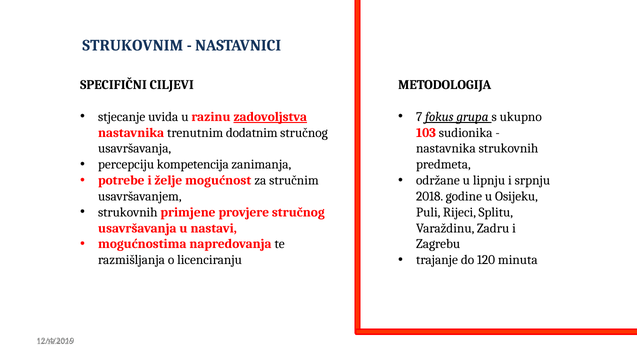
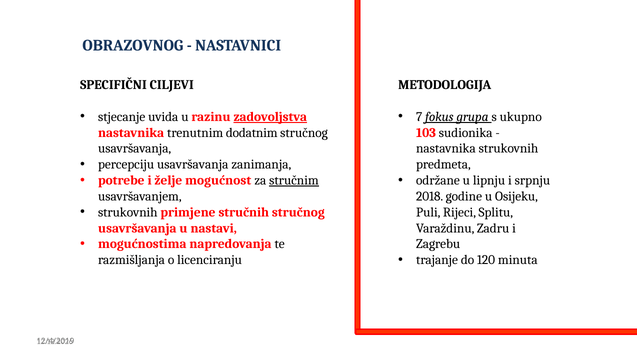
STRUKOVNIM: STRUKOVNIM -> OBRAZOVNOG
percepciju kompetencija: kompetencija -> usavršavanja
stručnim underline: none -> present
provjere: provjere -> stručnih
